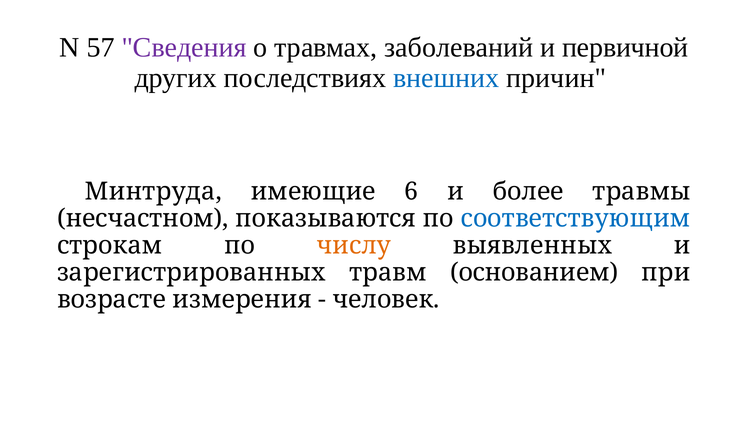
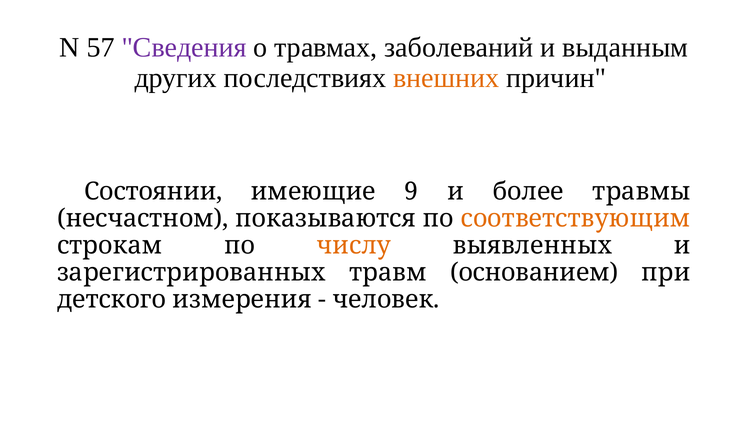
первичной: первичной -> выданным
внешних colour: blue -> orange
Минтруда: Минтруда -> Состоянии
6: 6 -> 9
соответствующим colour: blue -> orange
возрасте: возрасте -> детского
